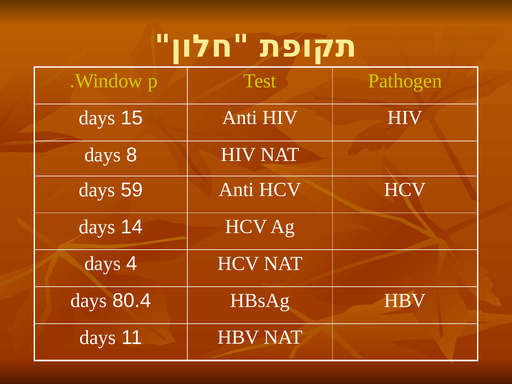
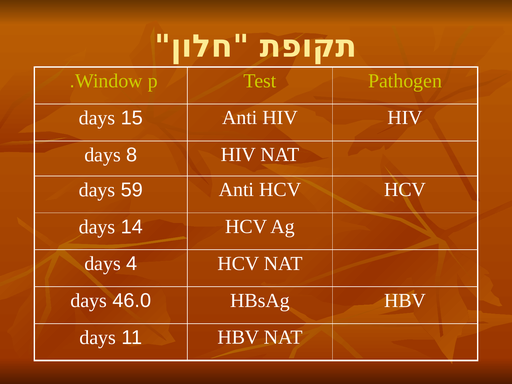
80.4: 80.4 -> 46.0
